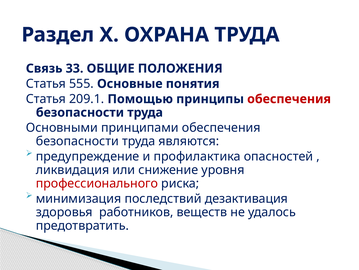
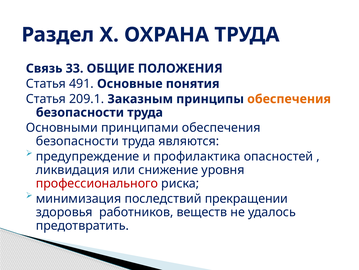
555: 555 -> 491
Помощью: Помощью -> Заказным
обеспечения at (289, 99) colour: red -> orange
дезактивация: дезактивация -> прекращении
